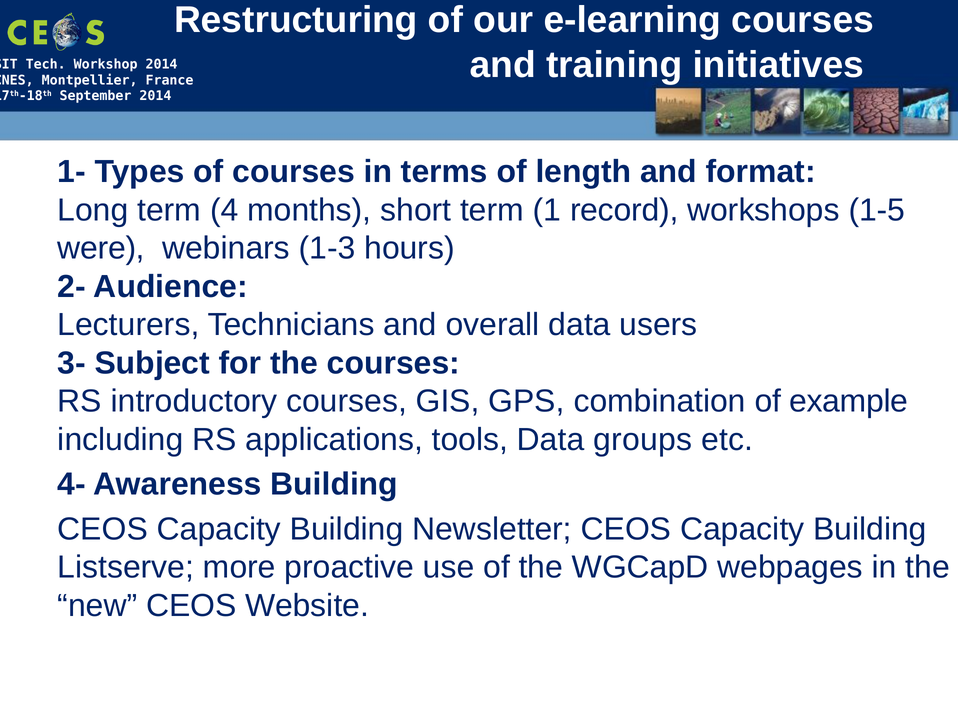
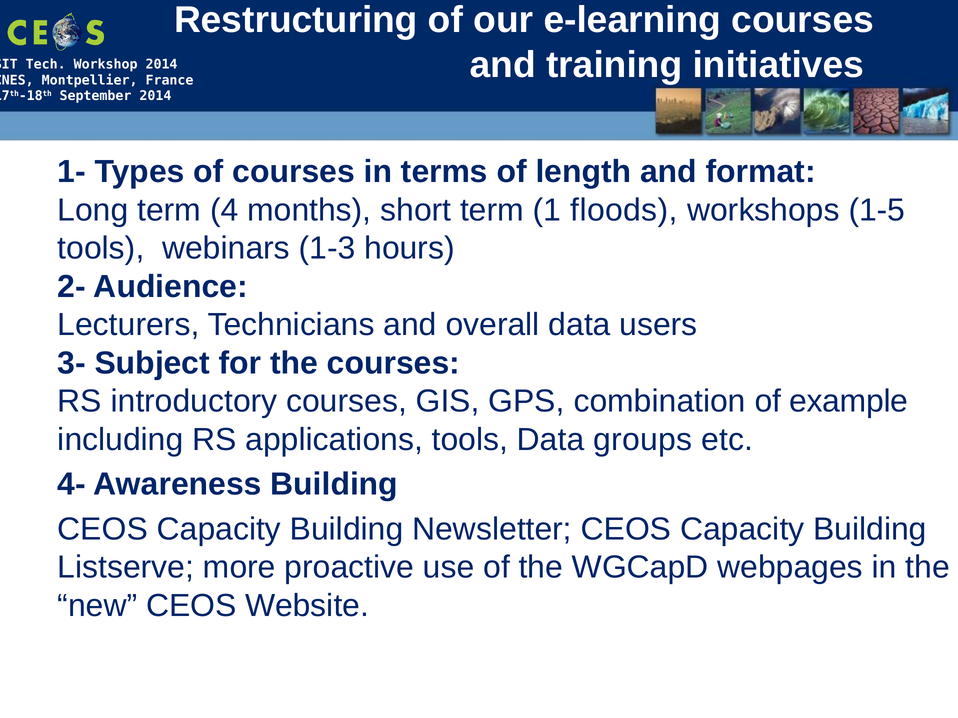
record: record -> floods
were at (101, 248): were -> tools
